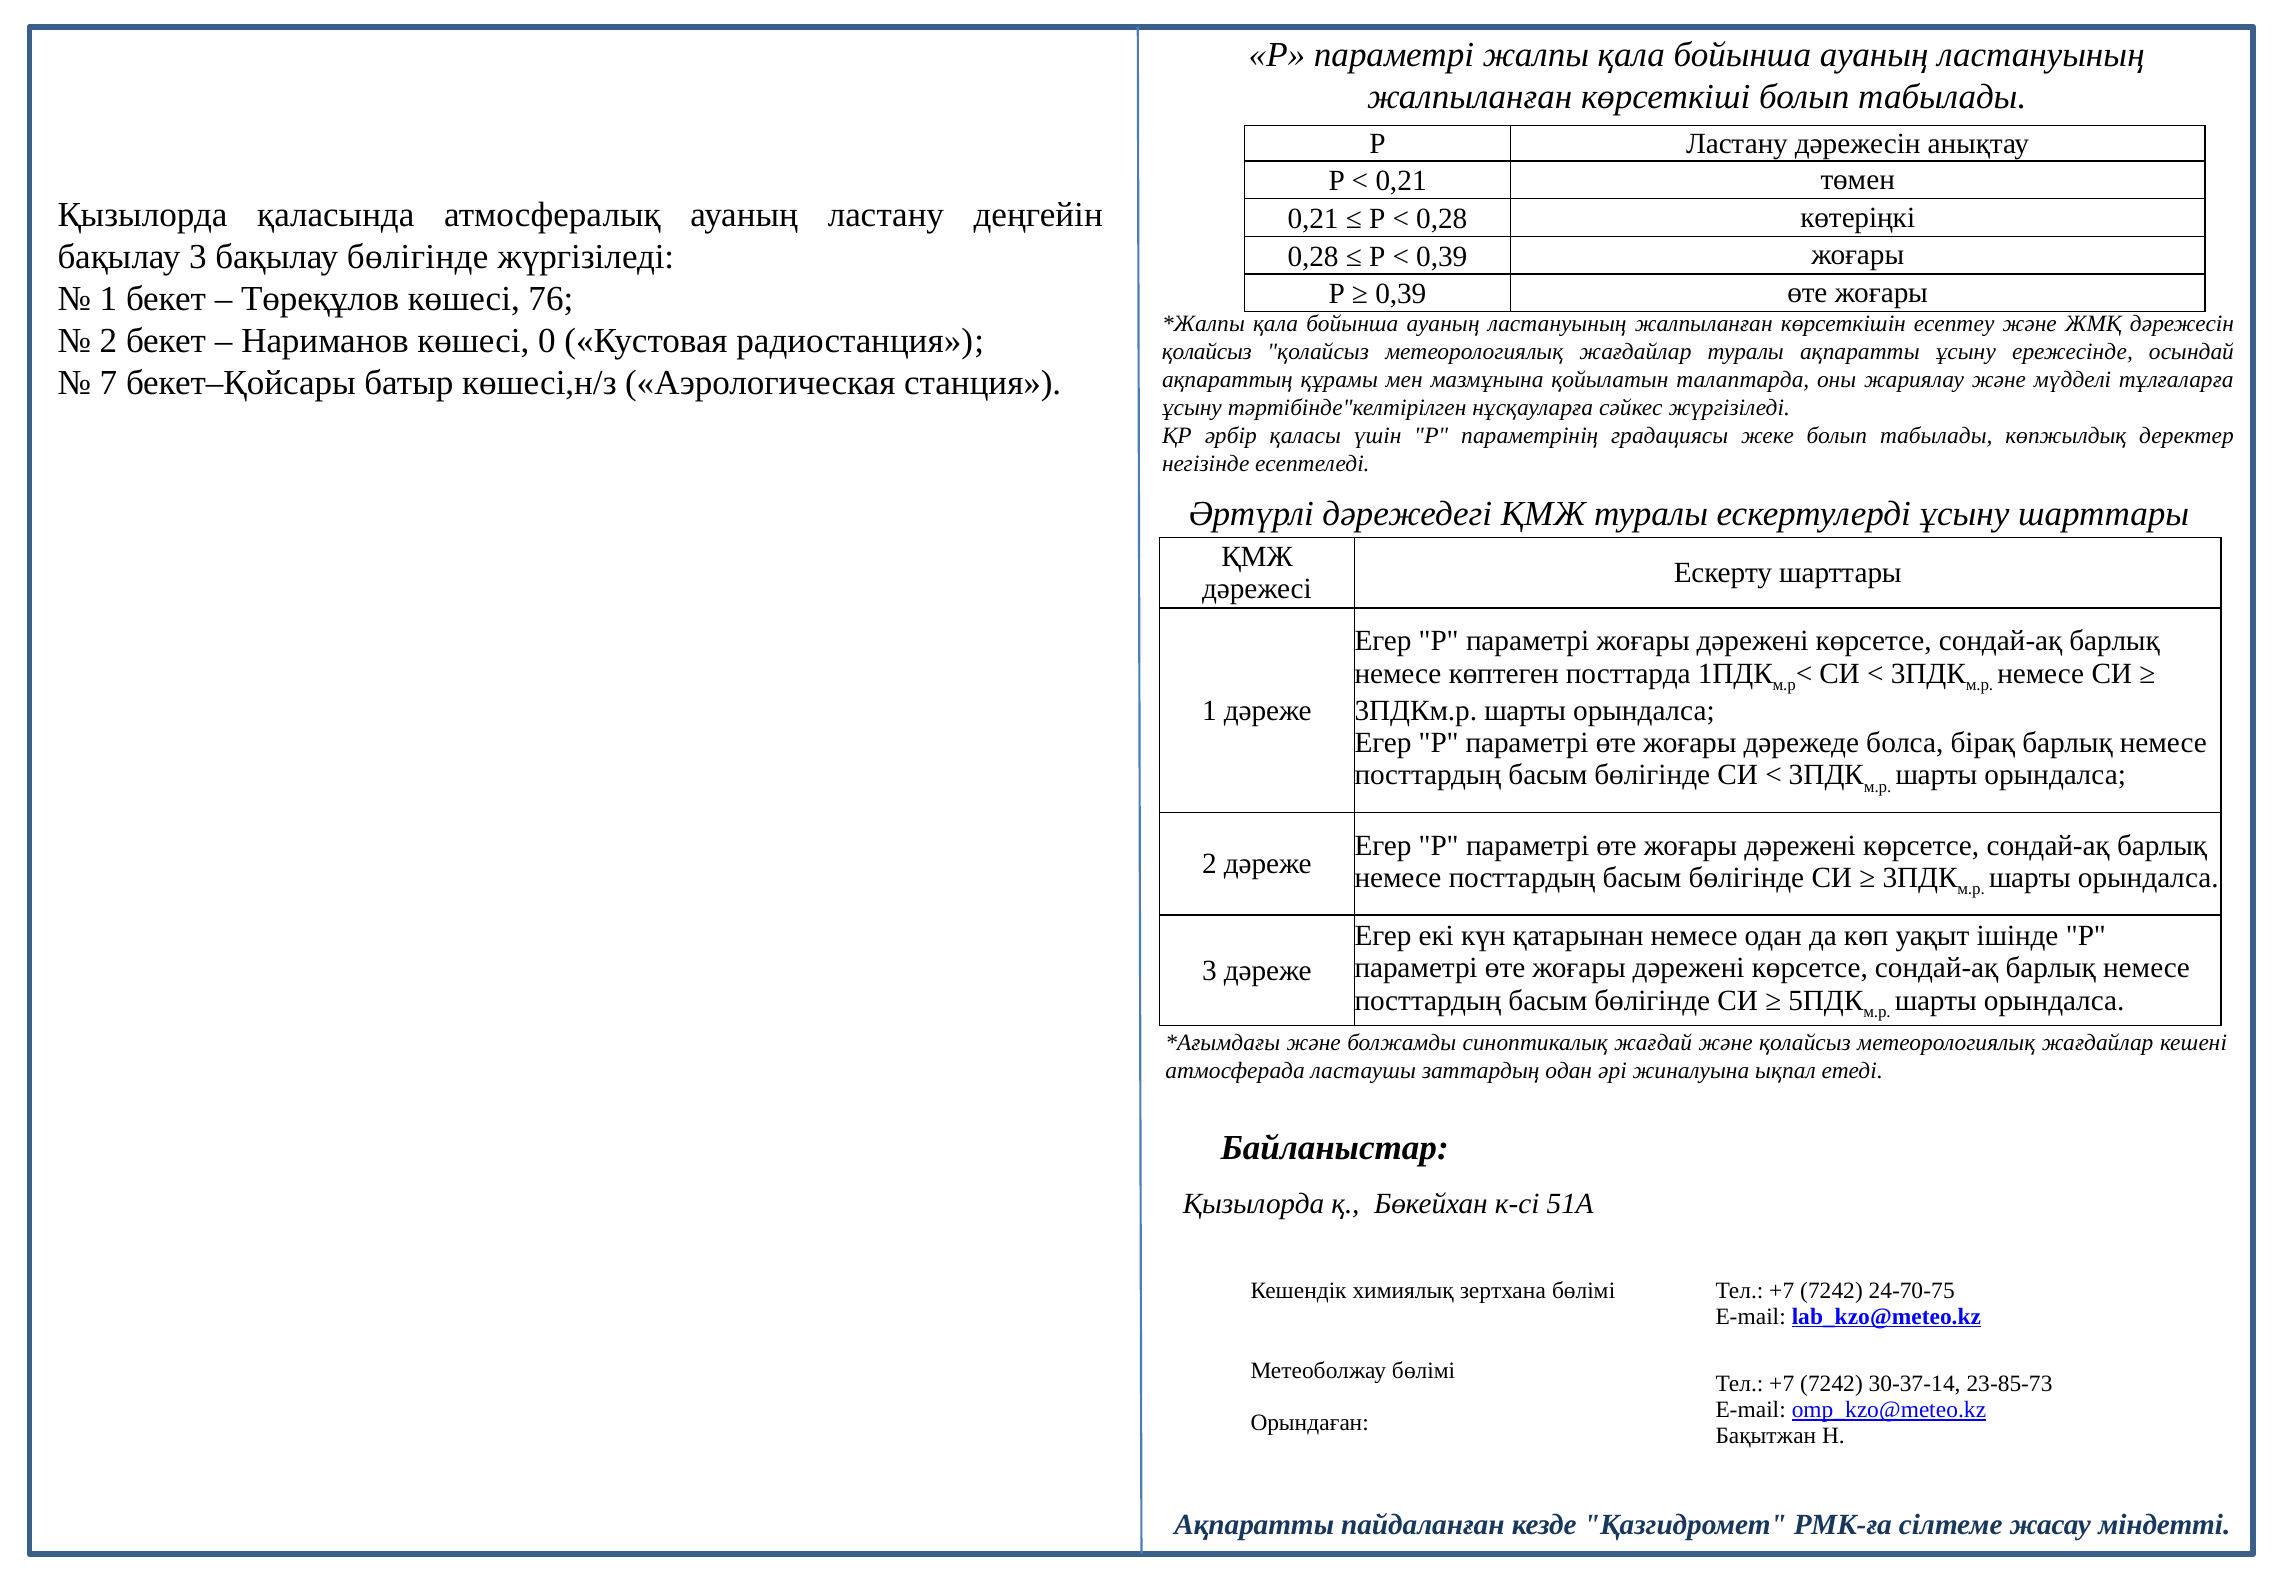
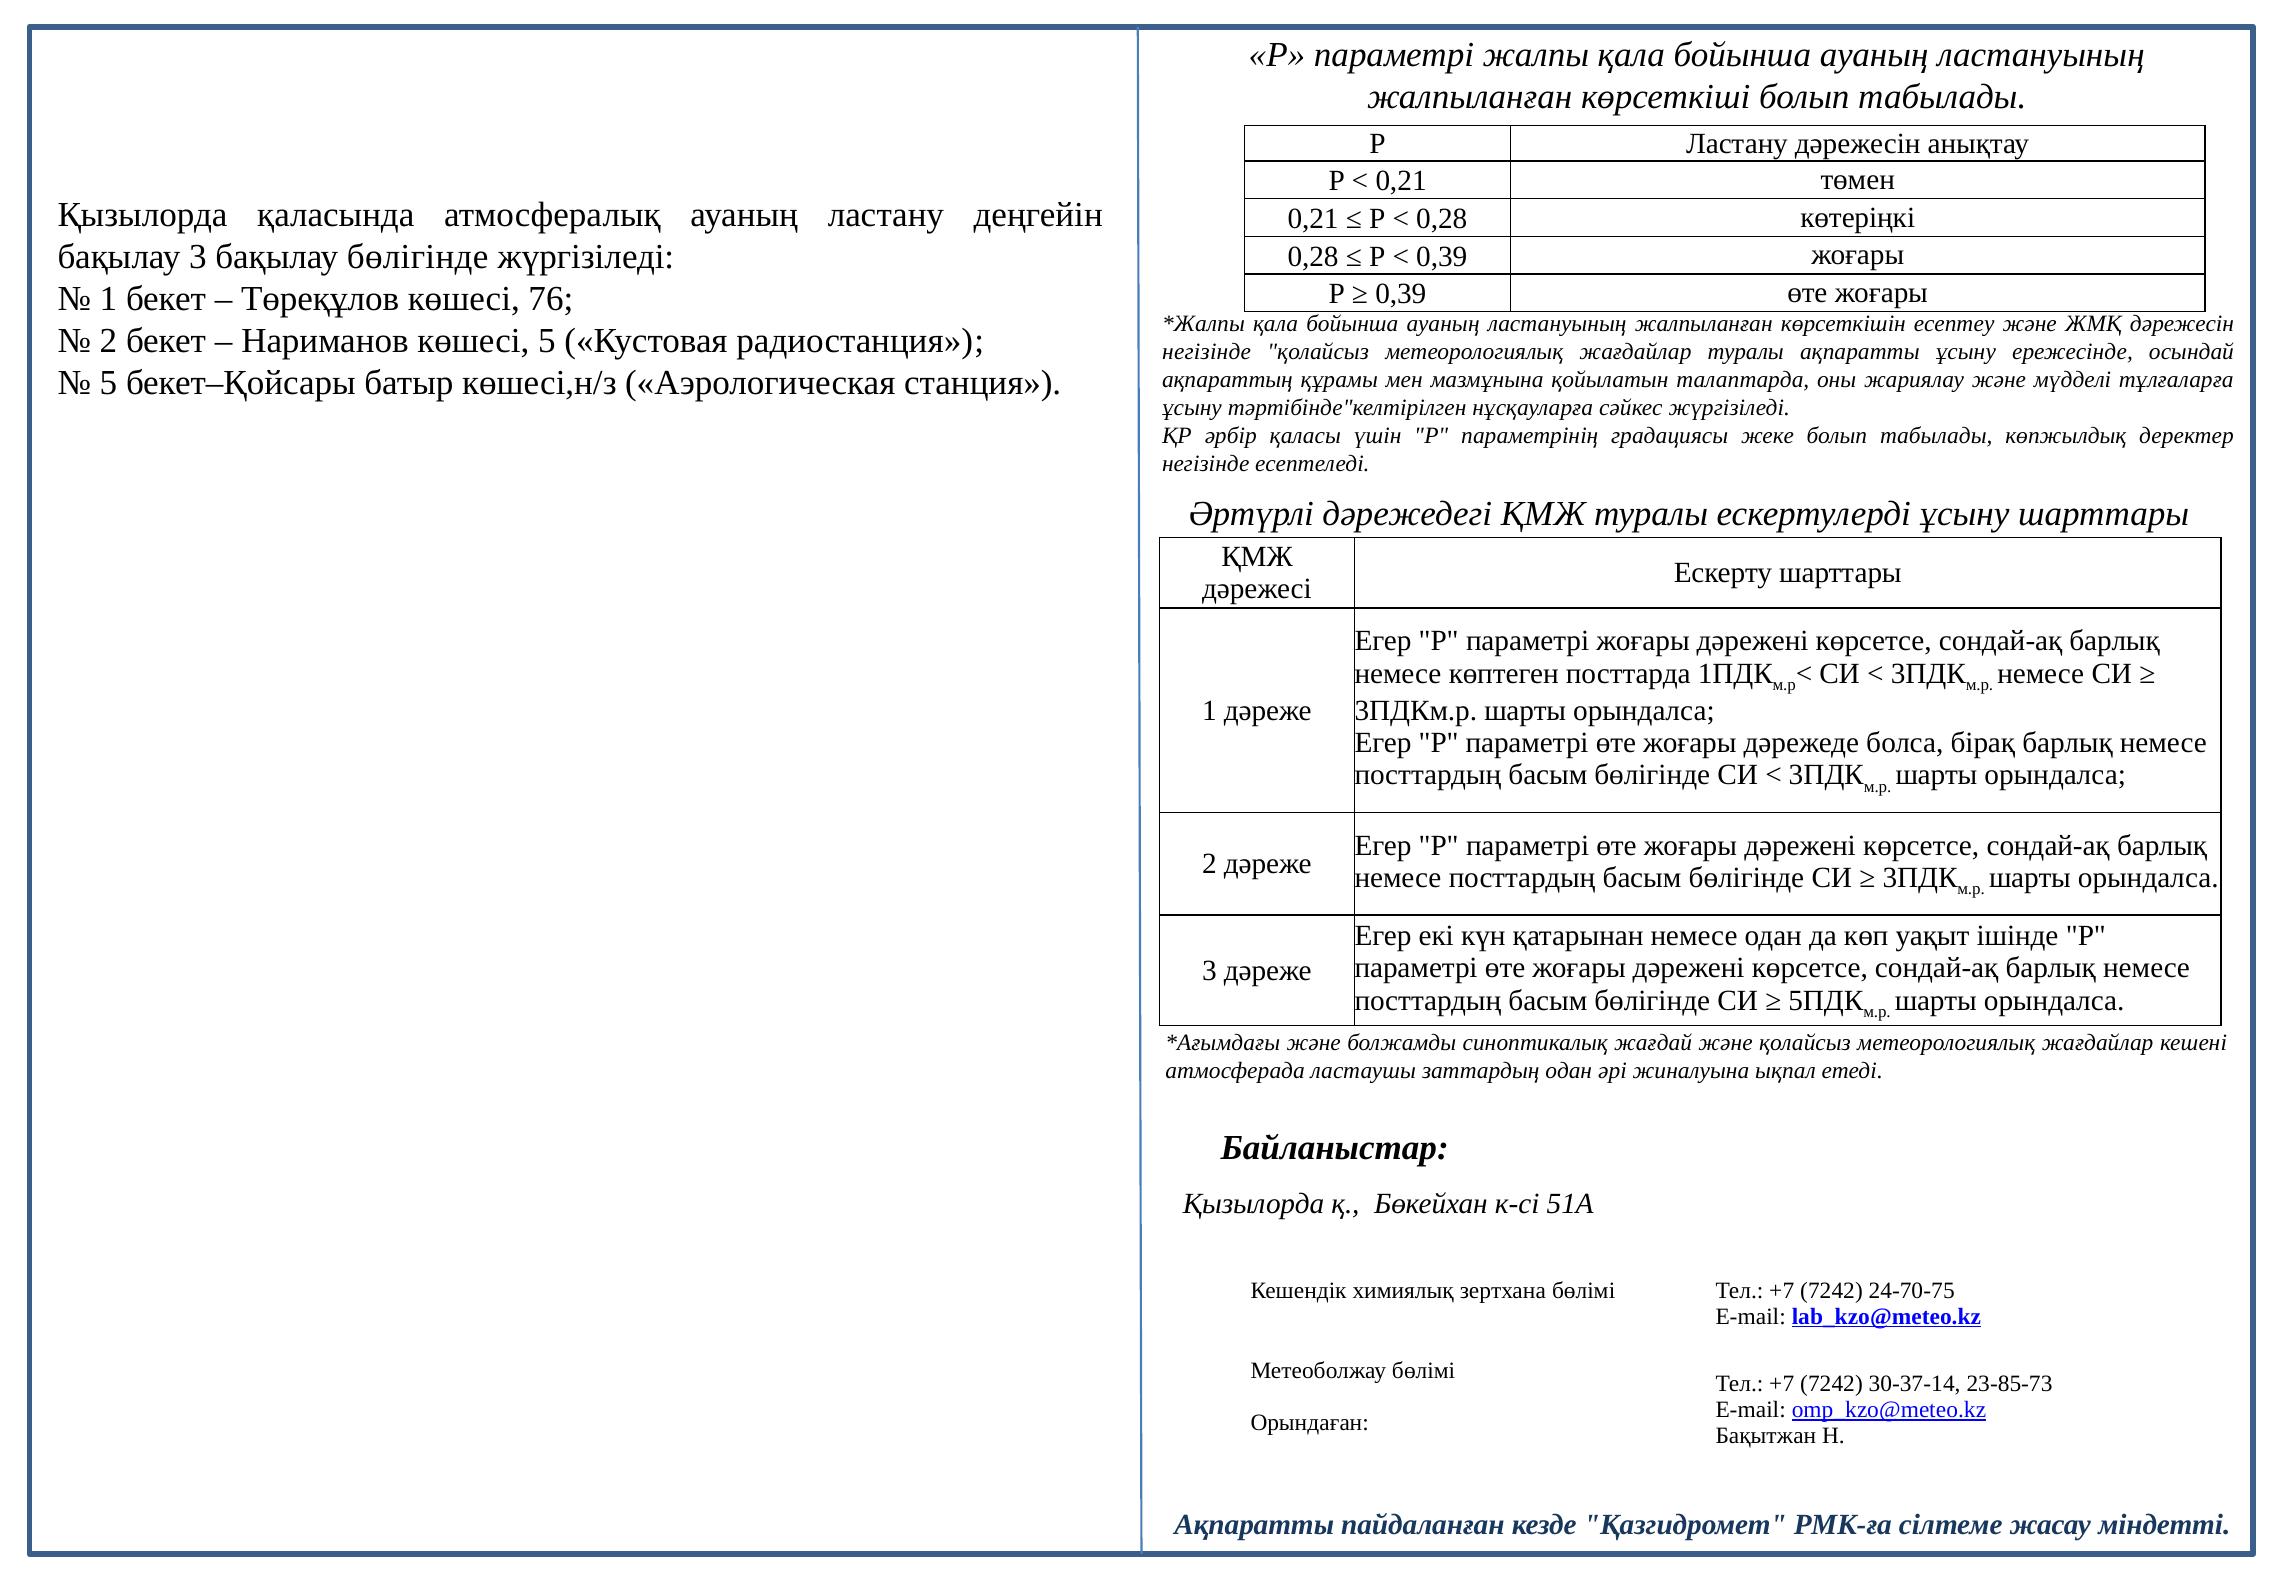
көшесі 0: 0 -> 5
қолайсыз at (1207, 352): қолайсыз -> негізінде
7 at (108, 383): 7 -> 5
